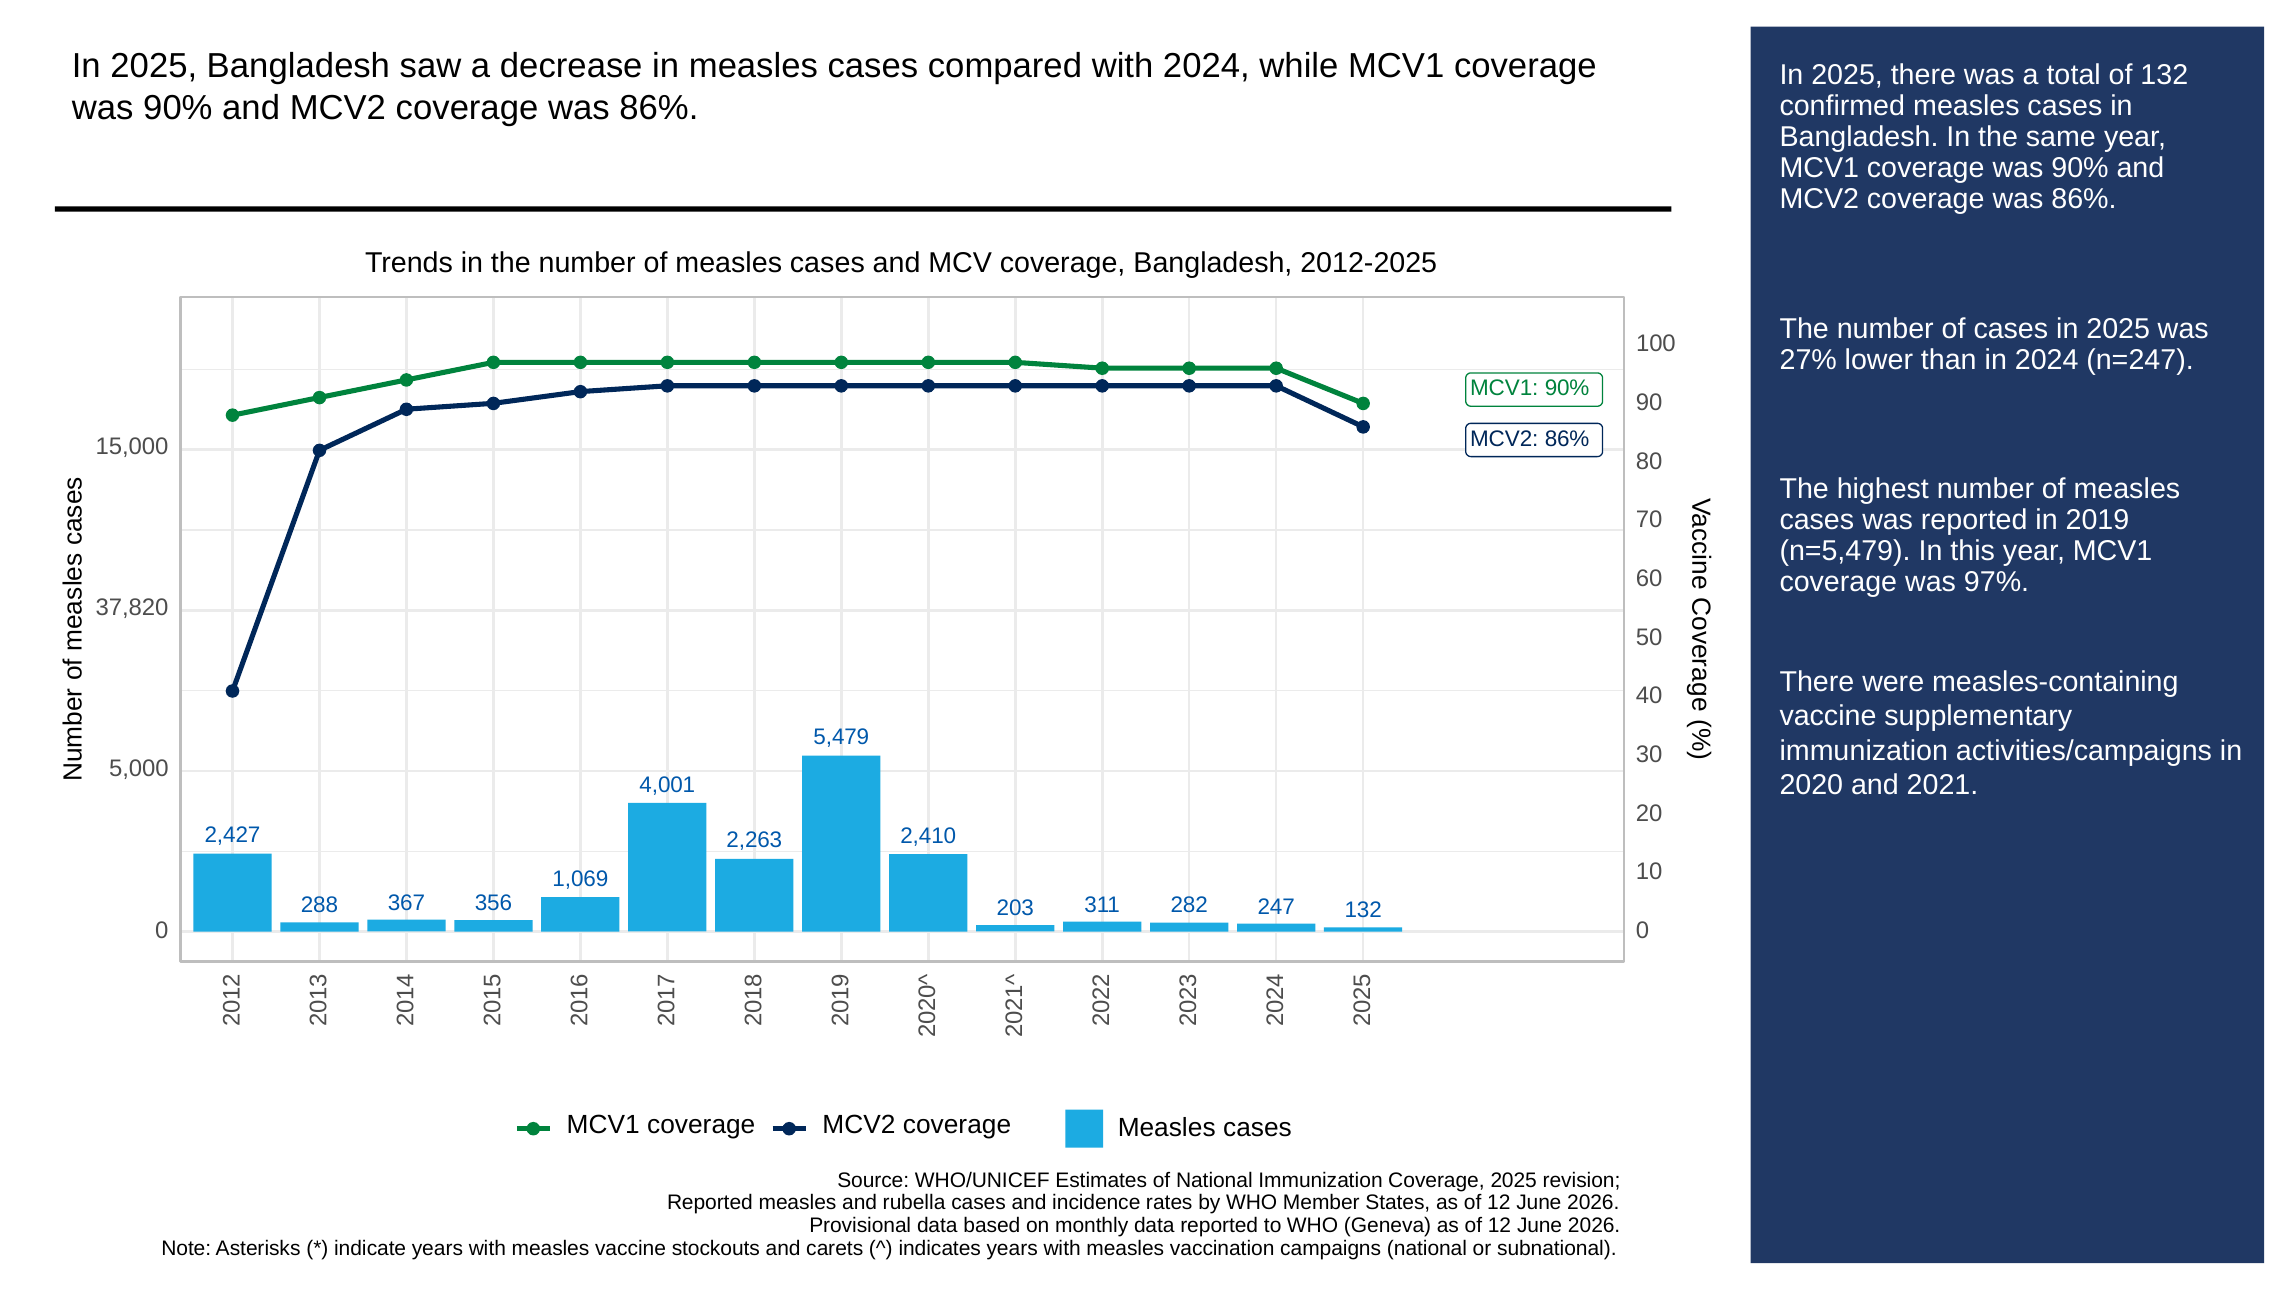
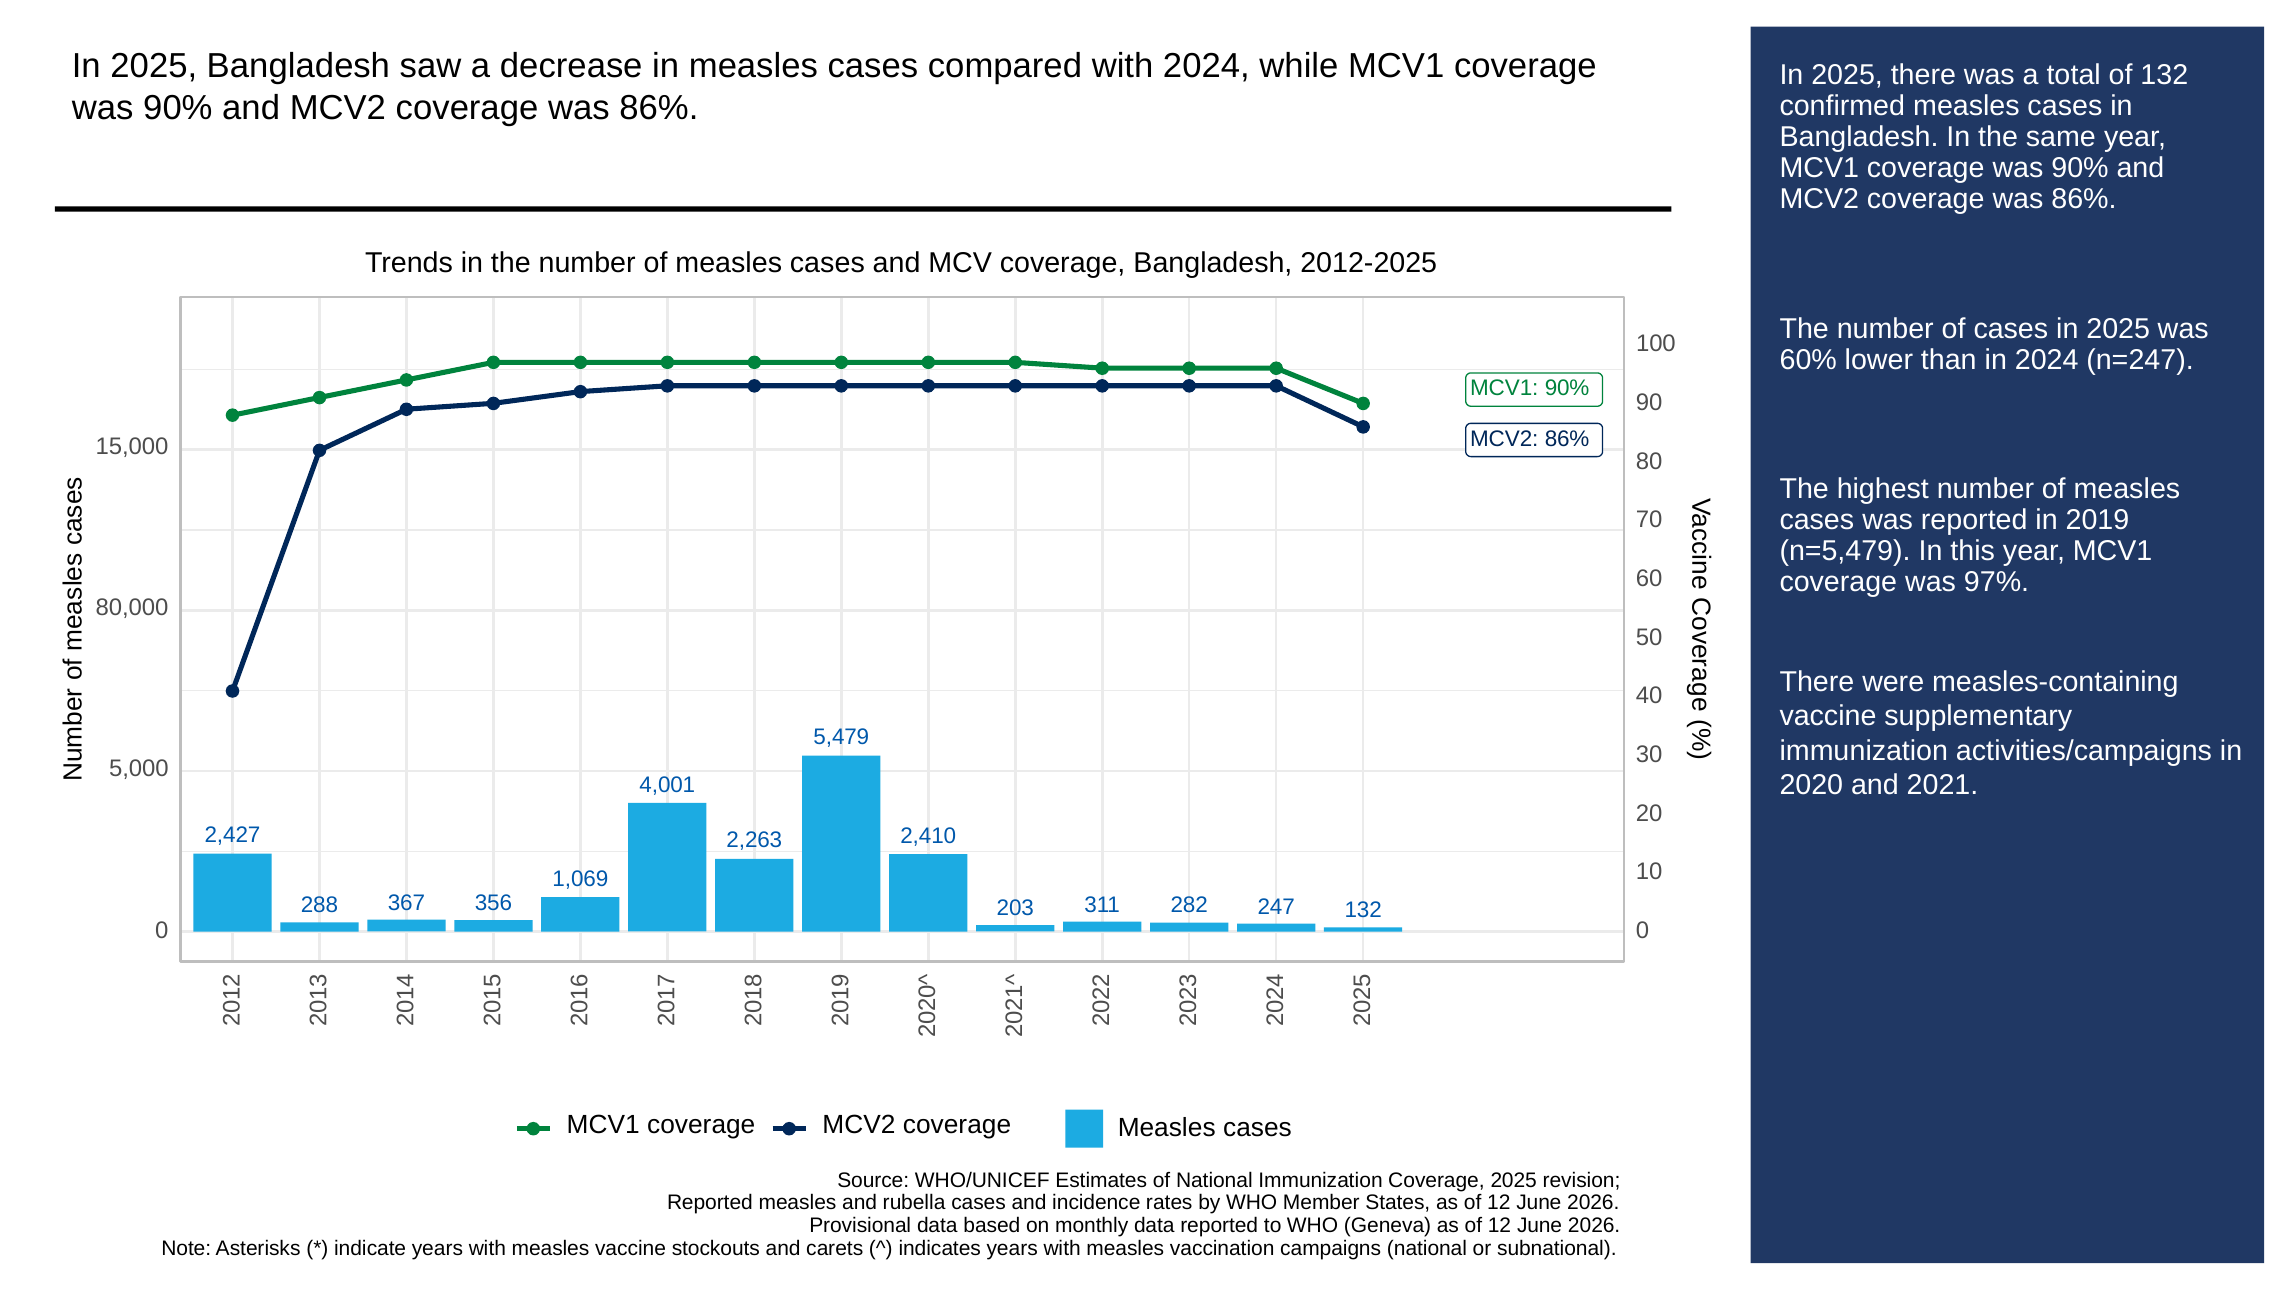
27%: 27% -> 60%
37,820: 37,820 -> 80,000
